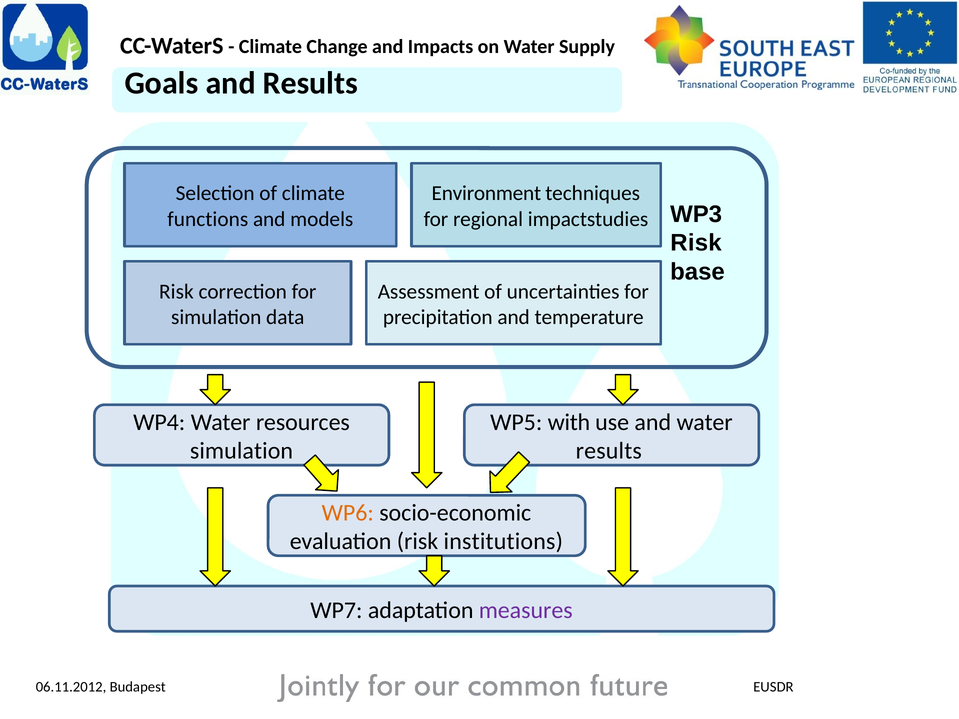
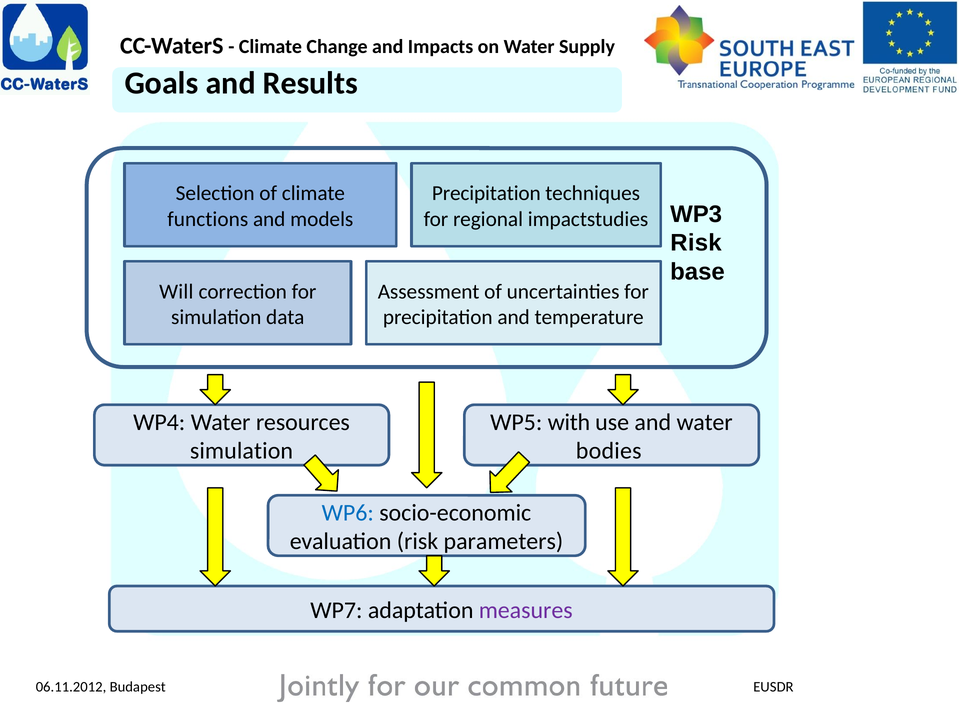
Environment at (486, 194): Environment -> Precipitation
Risk at (176, 292): Risk -> Will
results at (609, 451): results -> bodies
WP6 colour: orange -> blue
institutions: institutions -> parameters
